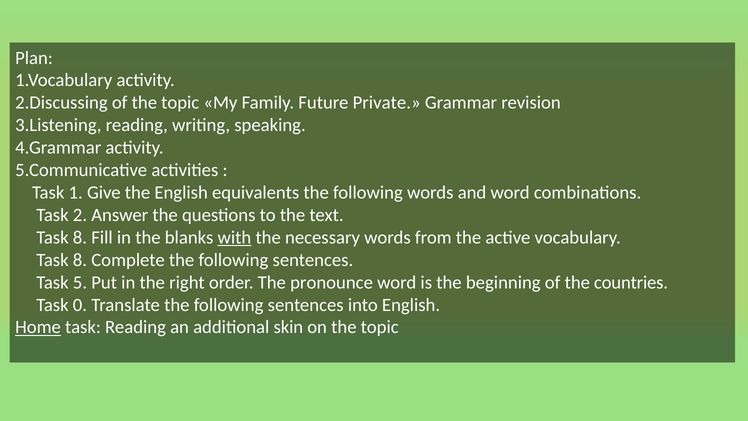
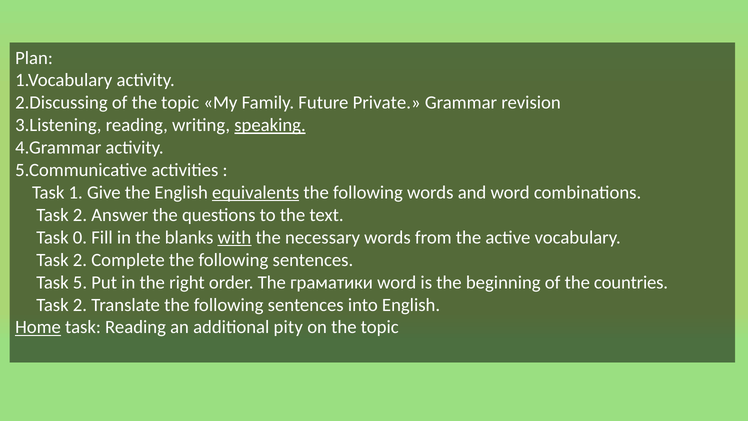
speaking underline: none -> present
equivalents underline: none -> present
8 at (80, 237): 8 -> 0
8 at (80, 260): 8 -> 2
pronounce: pronounce -> граматики
0 at (80, 305): 0 -> 2
skin: skin -> pity
